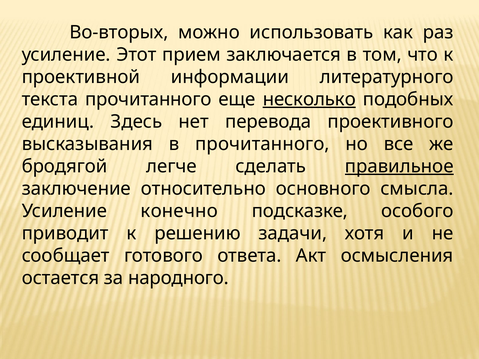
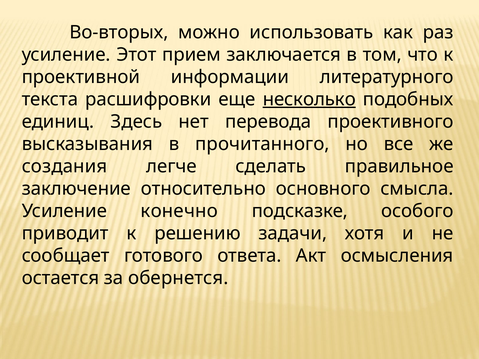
текста прочитанного: прочитанного -> расшифровки
бродягой: бродягой -> создания
правильное underline: present -> none
народного: народного -> обернется
